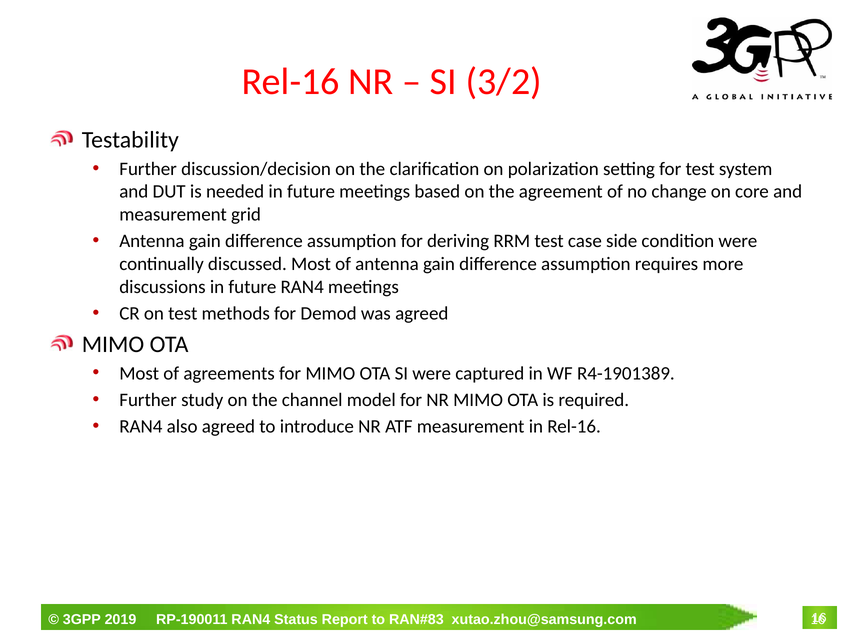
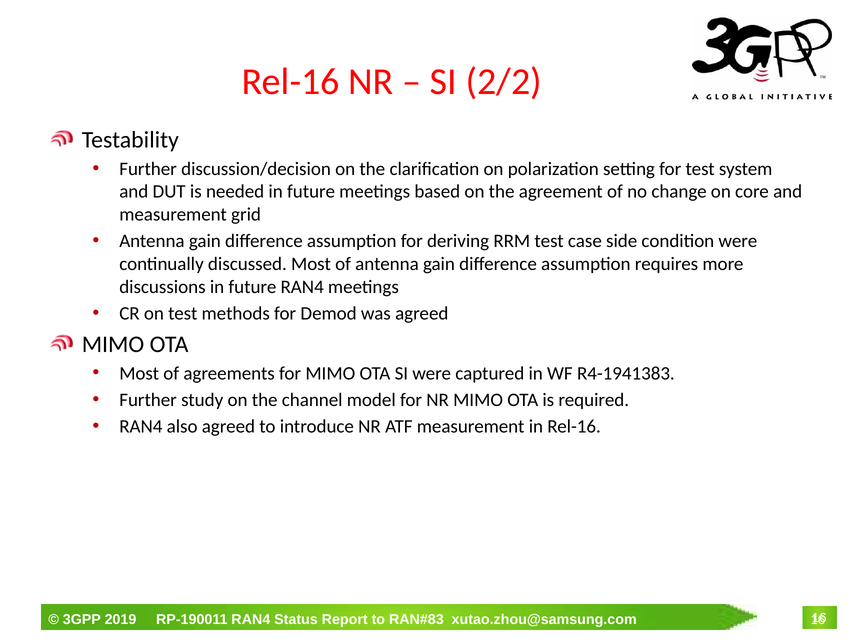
3/2: 3/2 -> 2/2
R4-1901389: R4-1901389 -> R4-1941383
